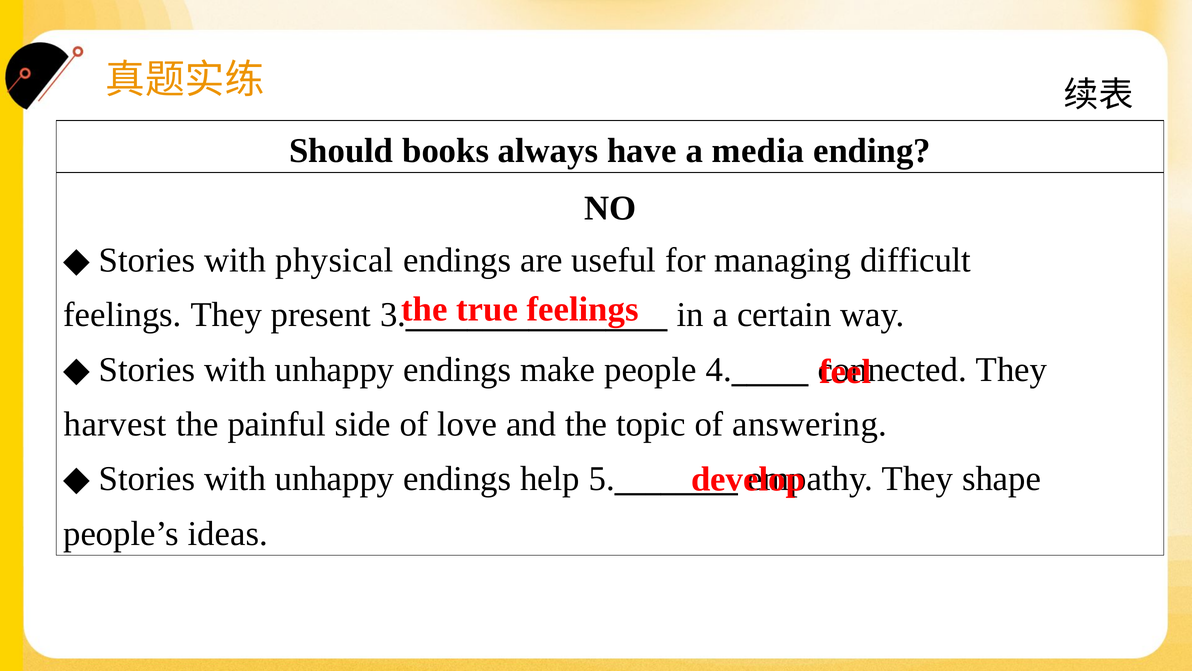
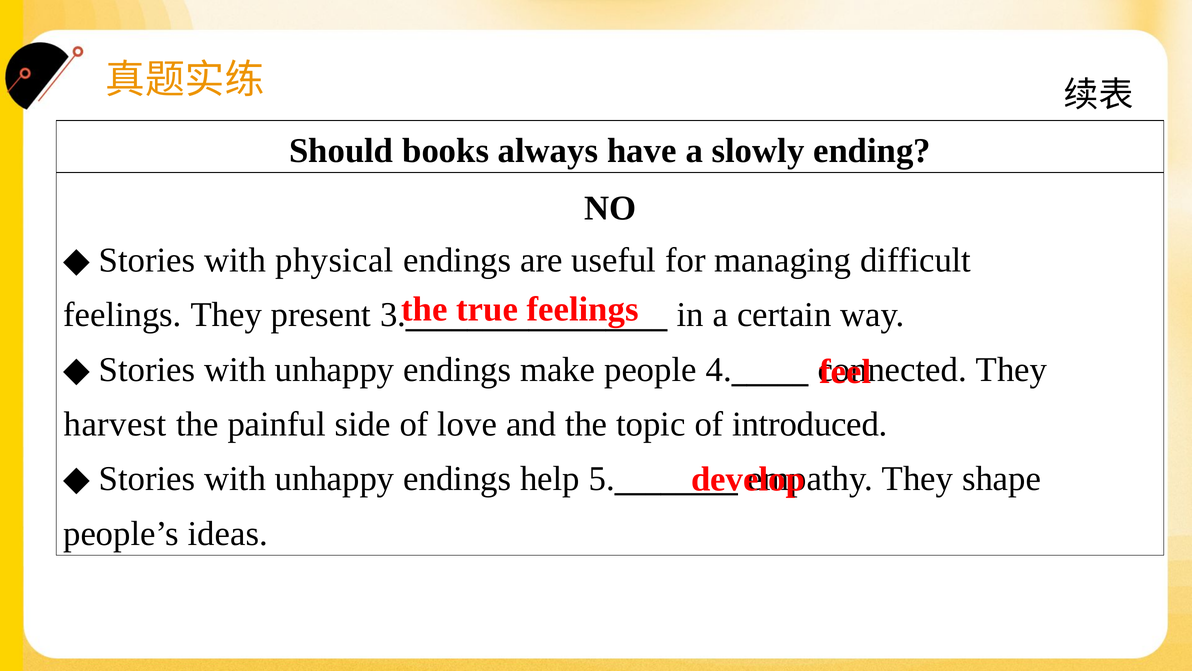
media: media -> slowly
answering: answering -> introduced
